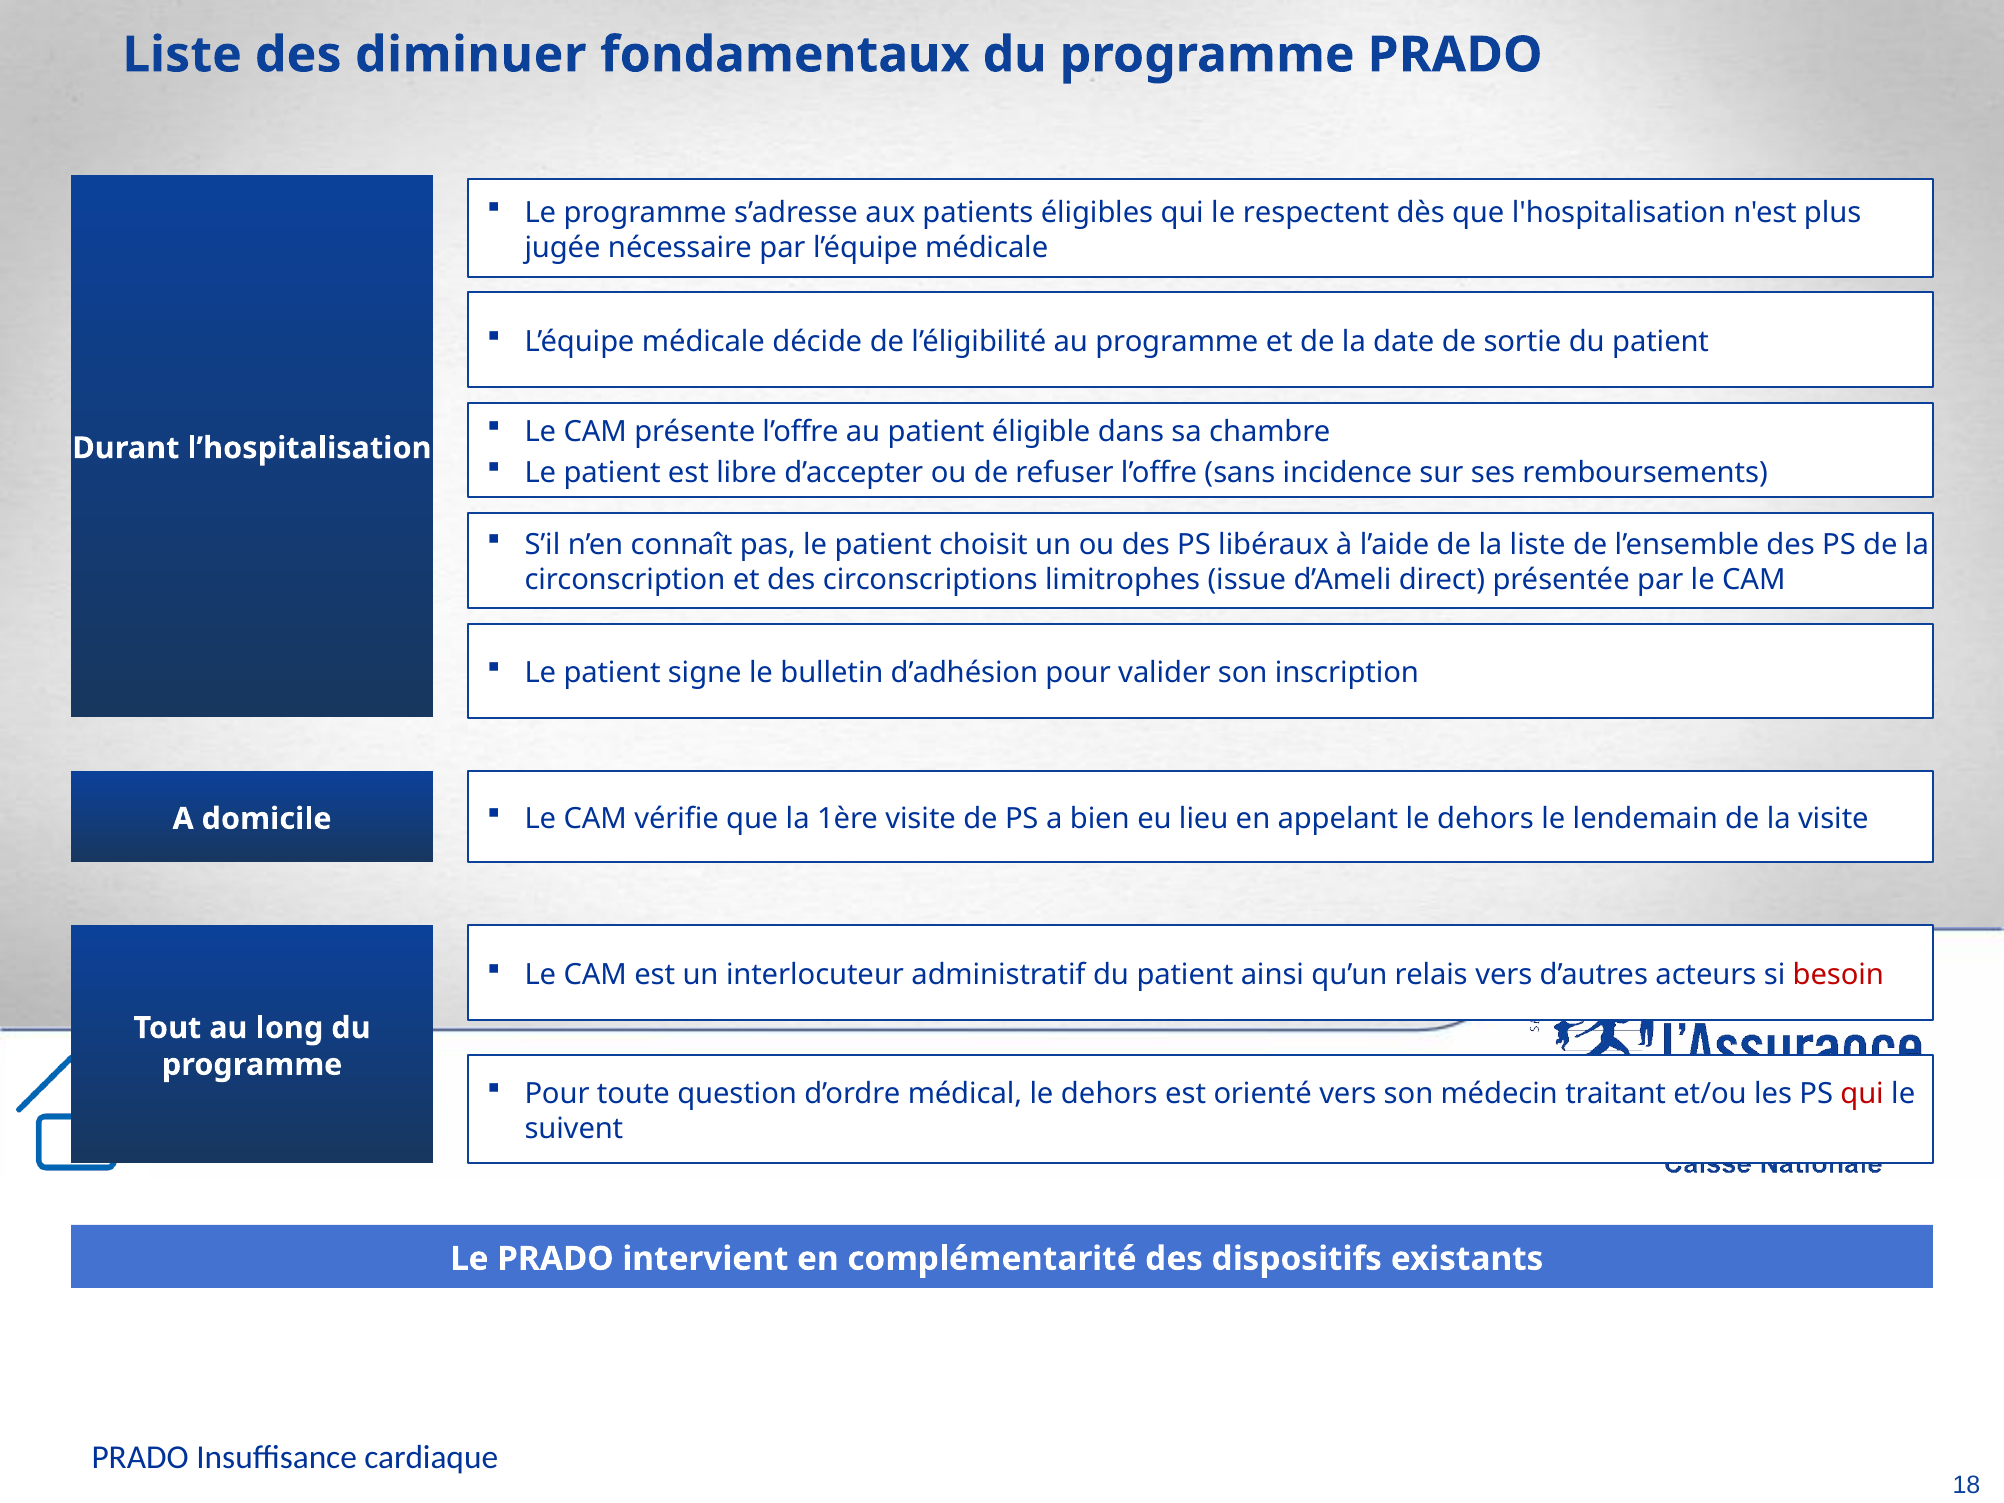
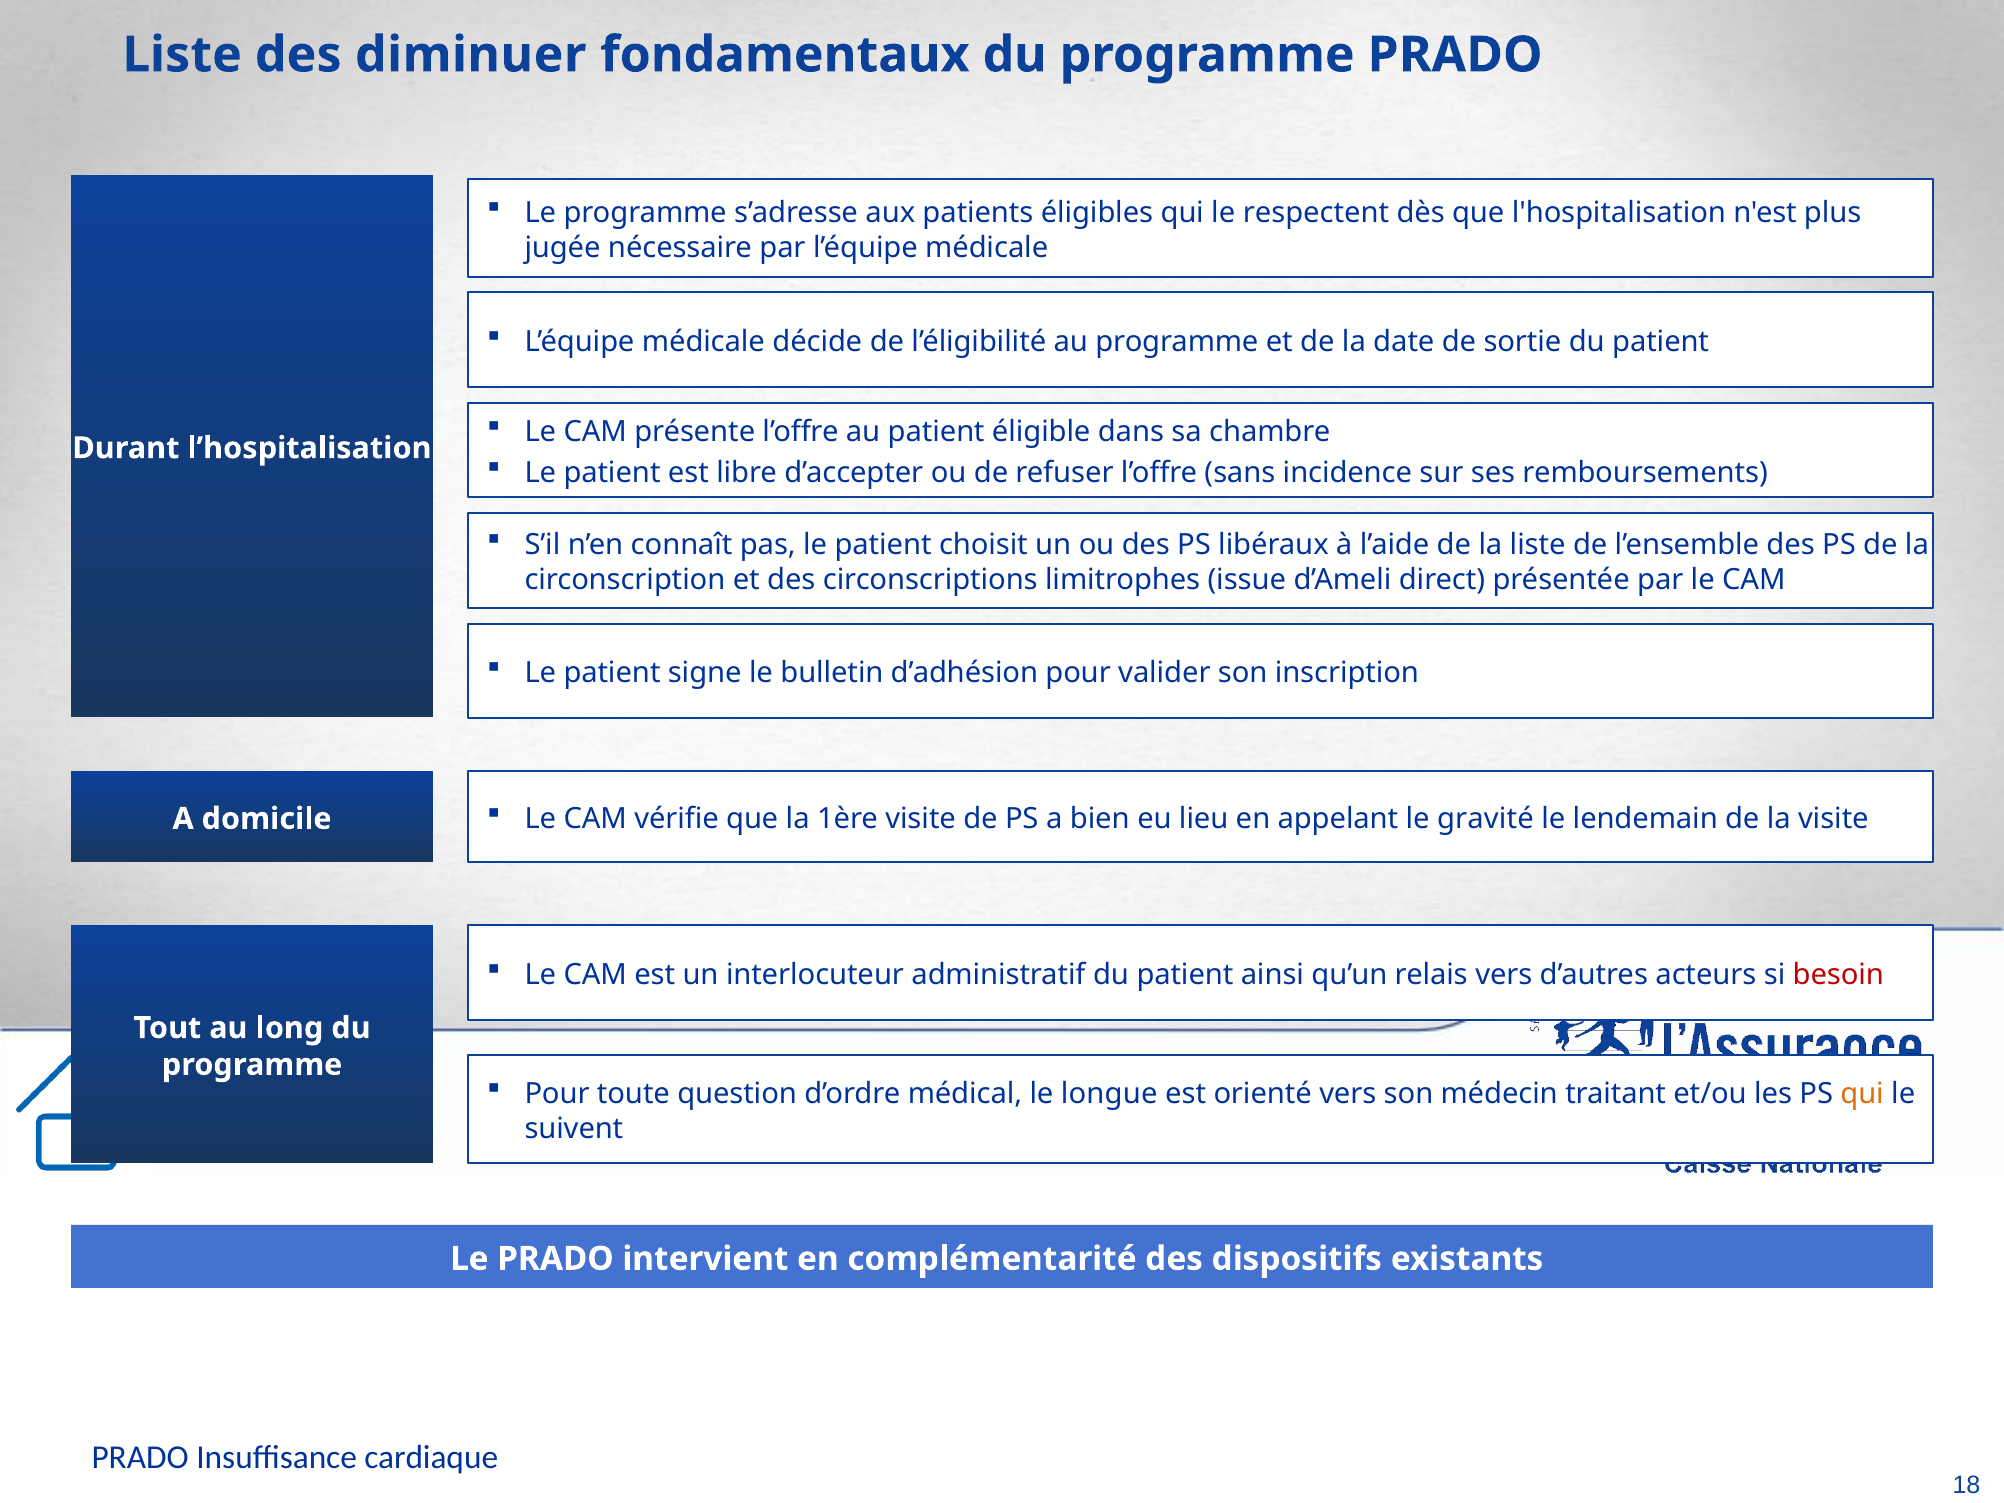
appelant le dehors: dehors -> gravité
médical le dehors: dehors -> longue
qui at (1862, 1094) colour: red -> orange
